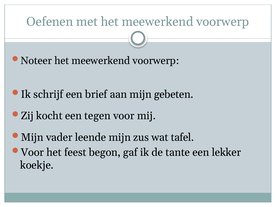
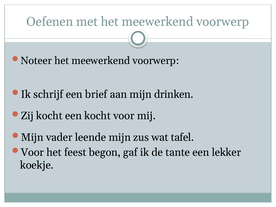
gebeten: gebeten -> drinken
een tegen: tegen -> kocht
